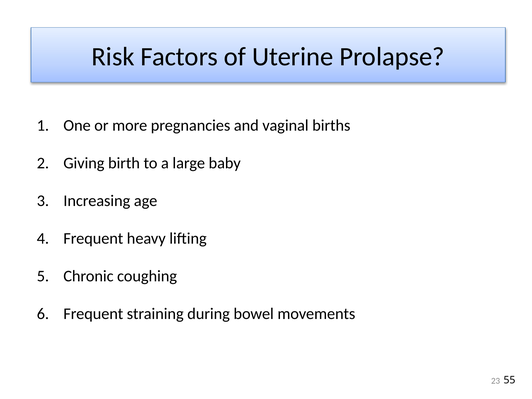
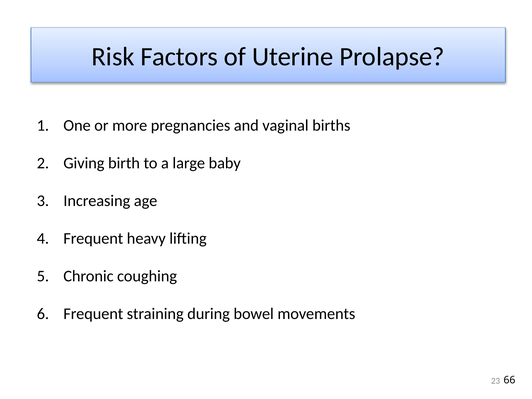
55: 55 -> 66
